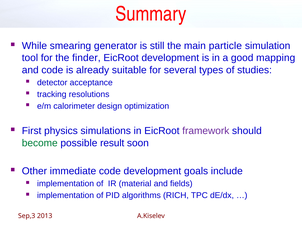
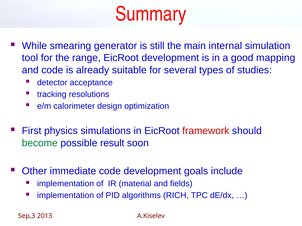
particle: particle -> internal
finder: finder -> range
framework colour: purple -> red
